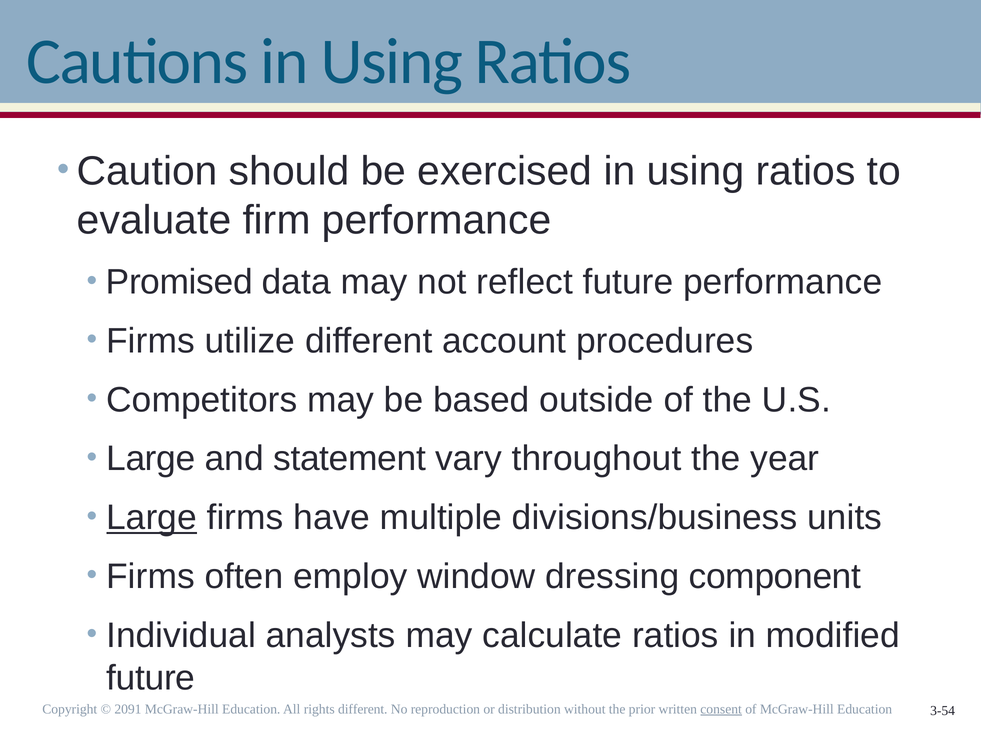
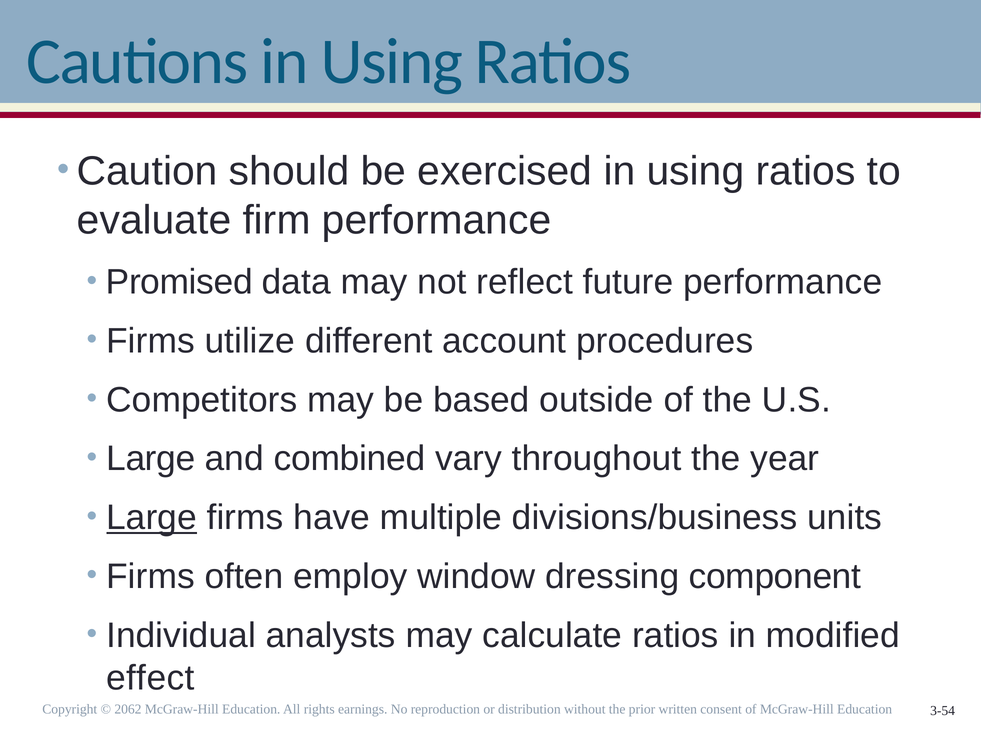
statement: statement -> combined
future at (151, 678): future -> effect
2091: 2091 -> 2062
rights different: different -> earnings
consent underline: present -> none
